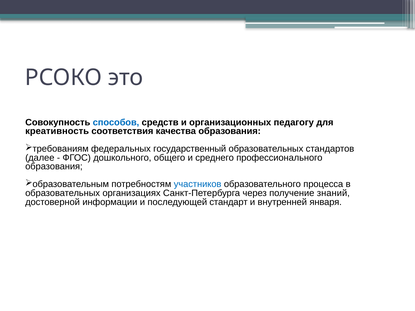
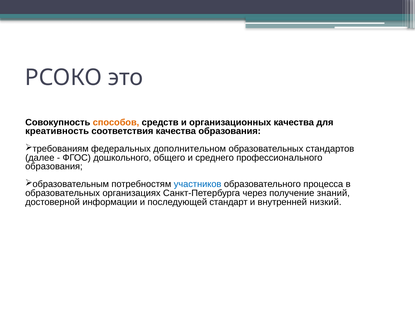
способов colour: blue -> orange
организационных педагогу: педагогу -> качества
государственный: государственный -> дополнительном
января: января -> низкий
